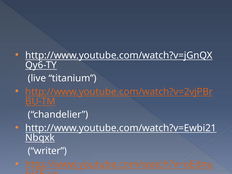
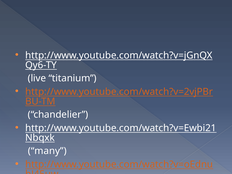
writer: writer -> many
